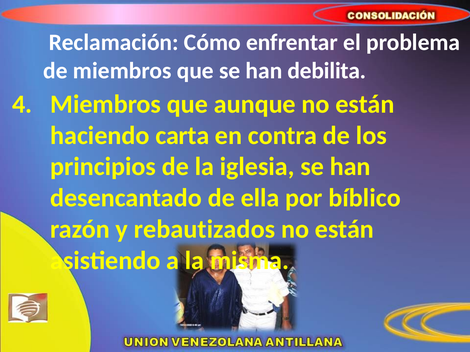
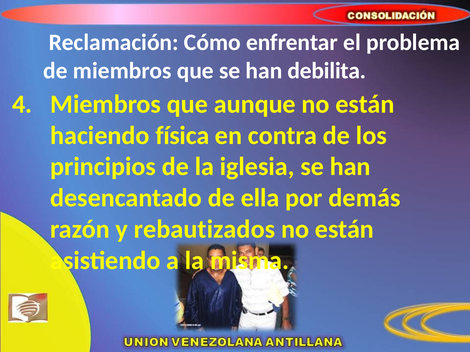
carta: carta -> física
bíblico: bíblico -> demás
